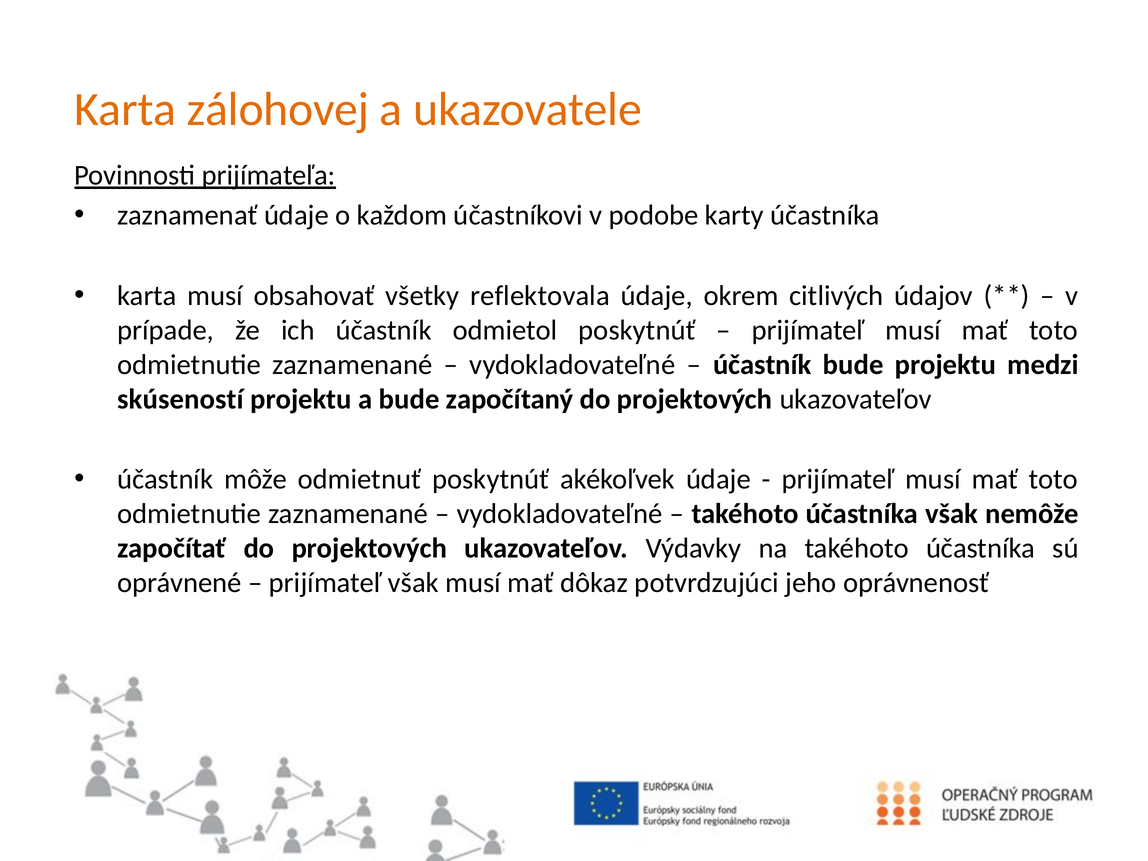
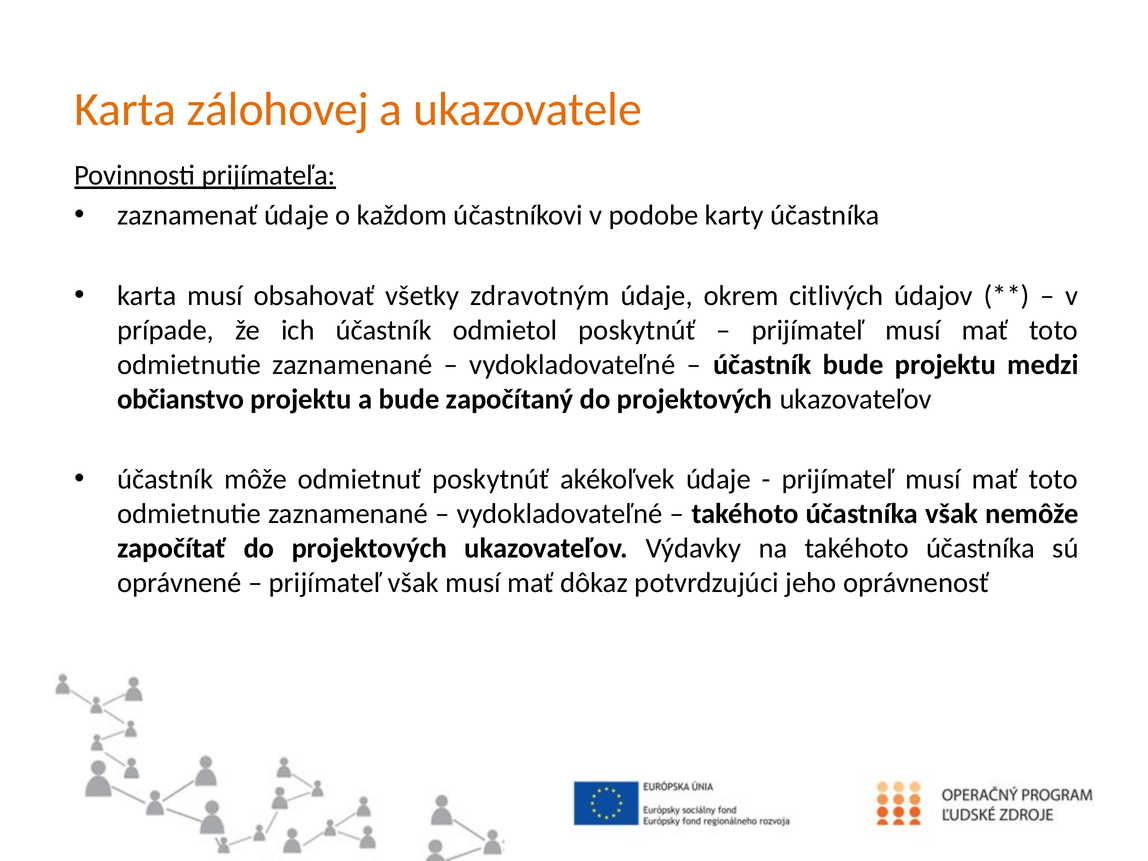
reflektovala: reflektovala -> zdravotným
skúseností: skúseností -> občianstvo
